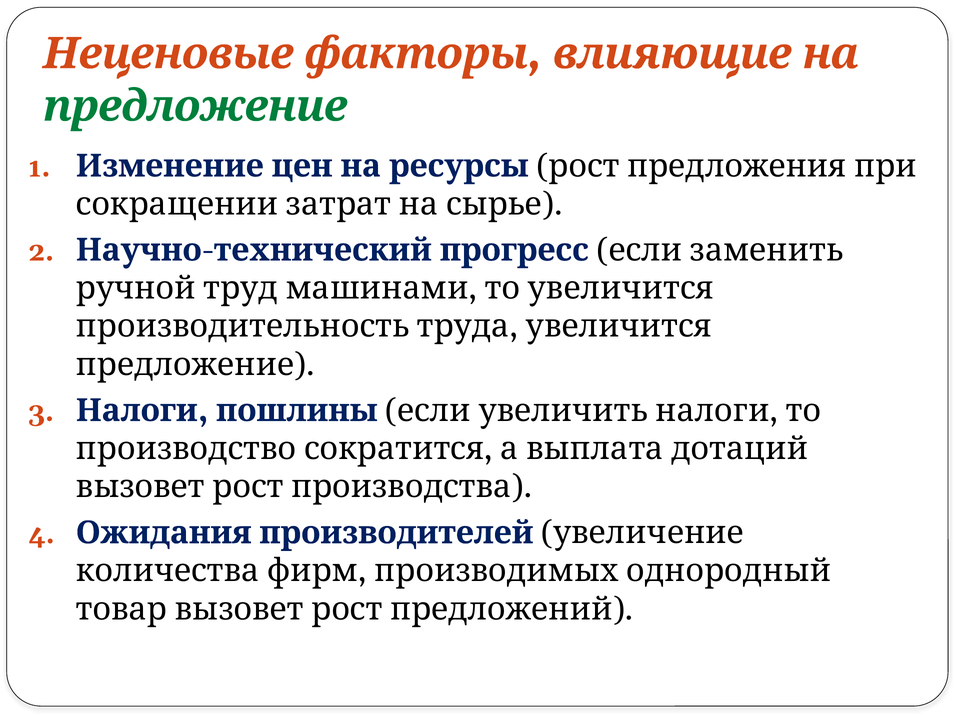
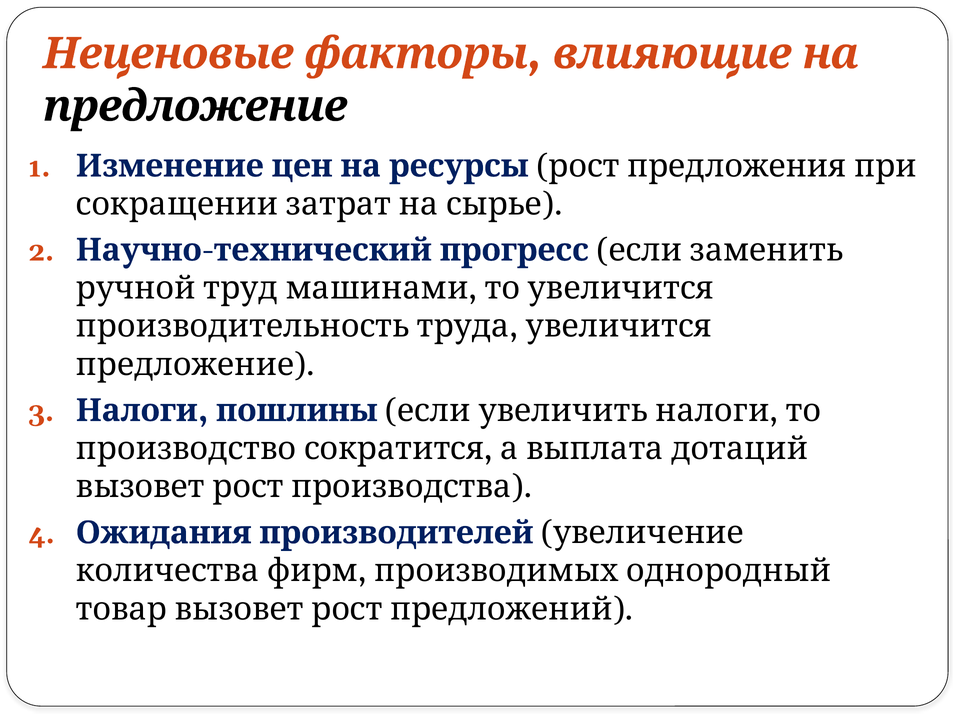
предложение at (195, 106) colour: green -> black
